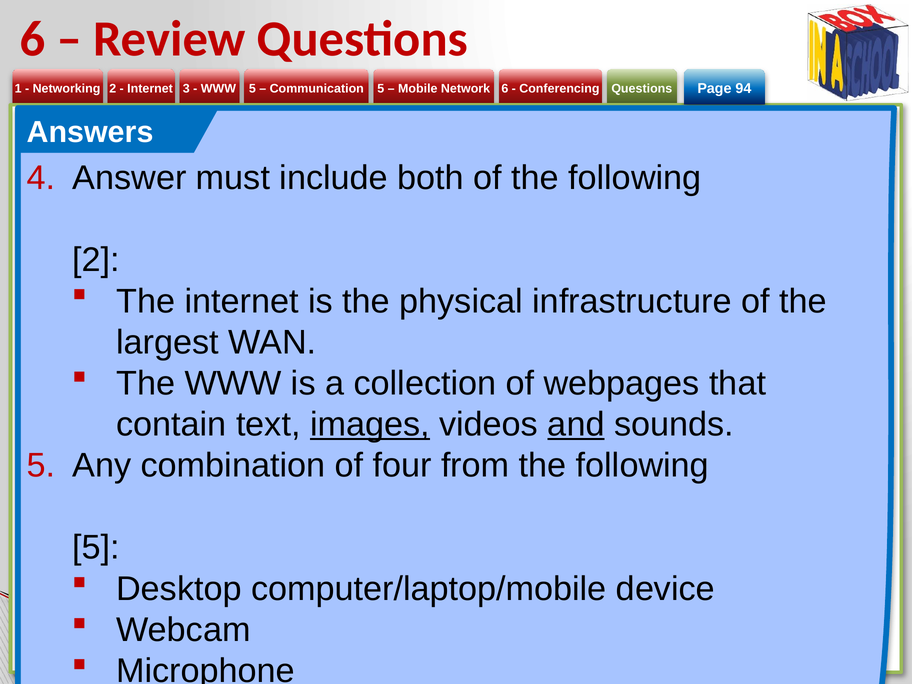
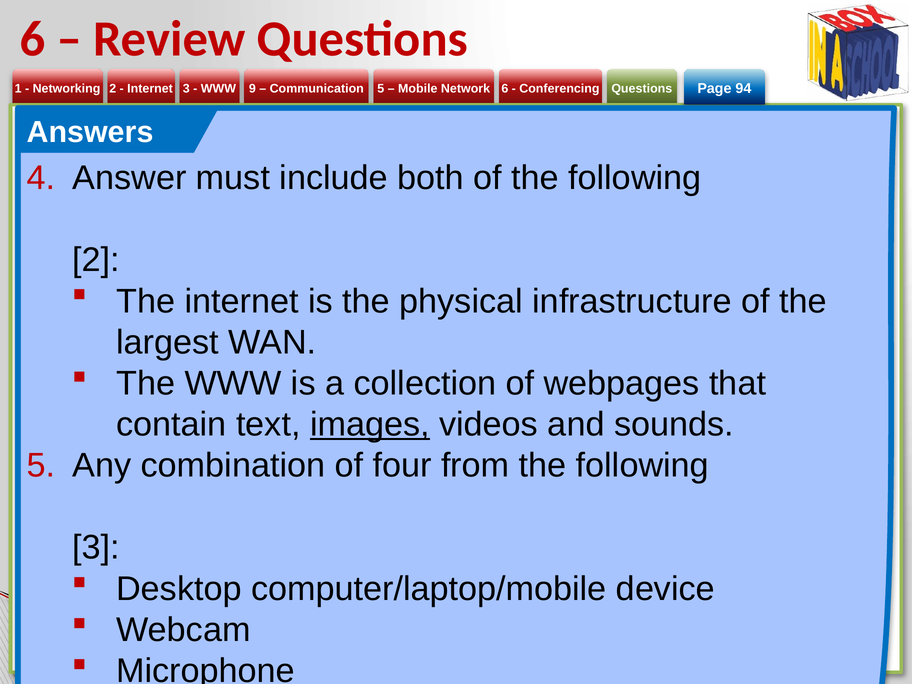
WWW 5: 5 -> 9
and underline: present -> none
5 at (96, 548): 5 -> 3
